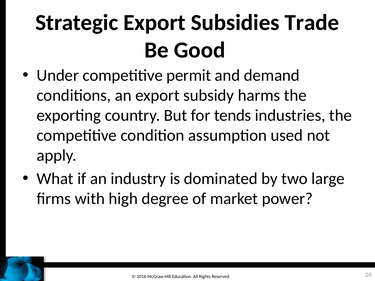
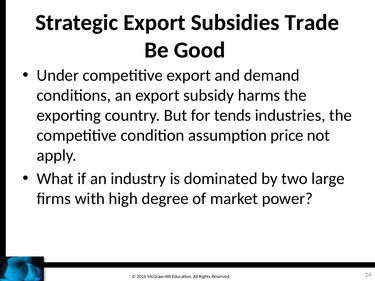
competitive permit: permit -> export
used: used -> price
